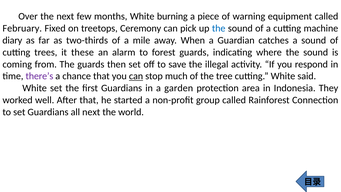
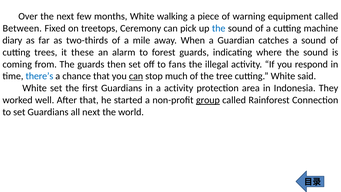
burning: burning -> walking
February: February -> Between
save: save -> fans
there’s colour: purple -> blue
a garden: garden -> activity
group underline: none -> present
